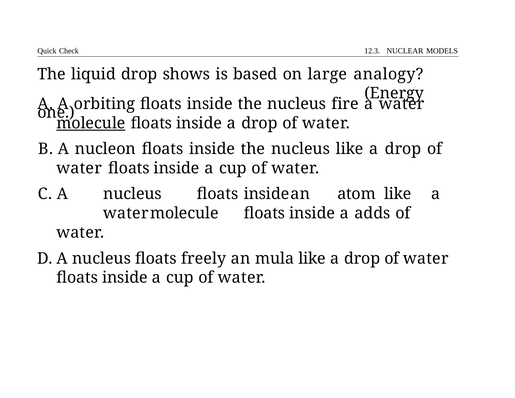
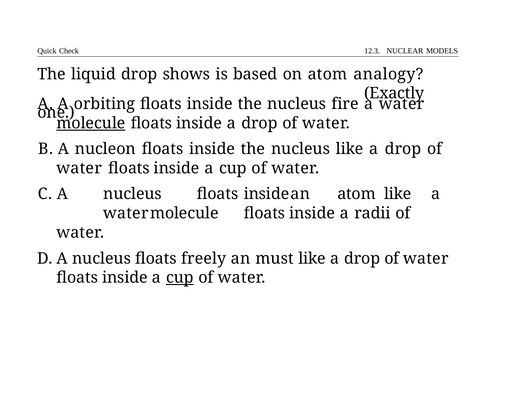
on large: large -> atom
Energy: Energy -> Exactly
adds: adds -> radii
mula: mula -> must
cup at (180, 278) underline: none -> present
